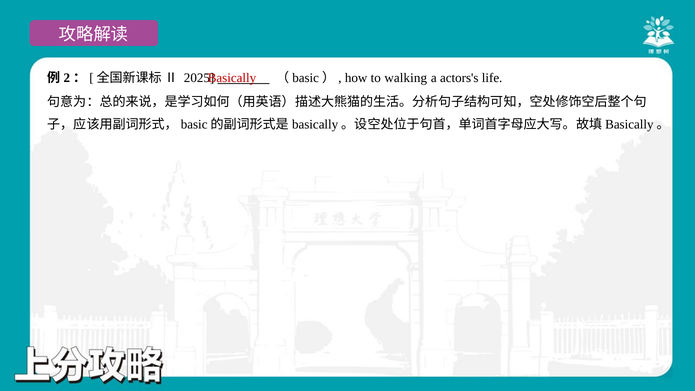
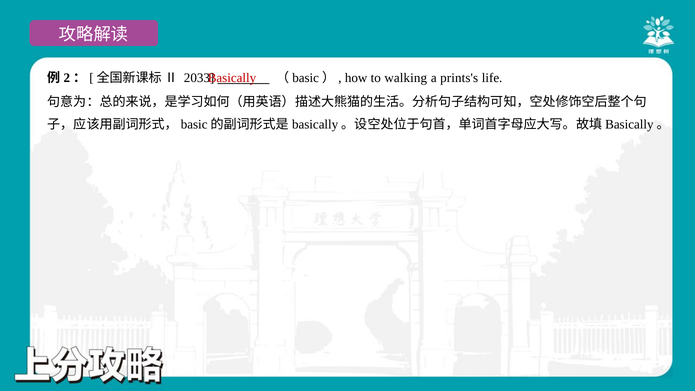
2025: 2025 -> 2033
actors's: actors's -> prints's
